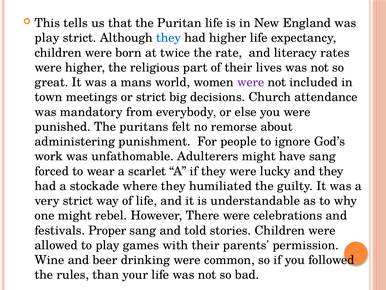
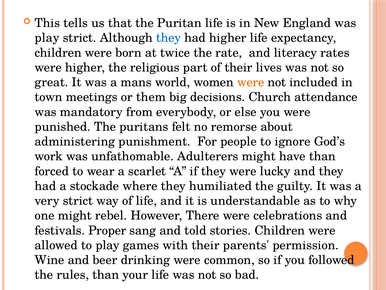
were at (251, 82) colour: purple -> orange
or strict: strict -> them
have sang: sang -> than
